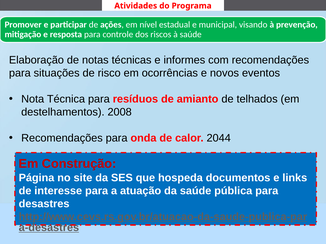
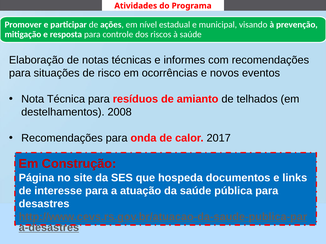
2044: 2044 -> 2017
